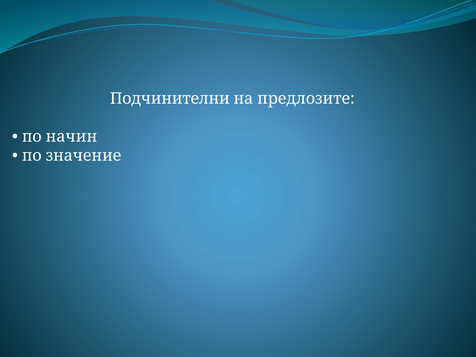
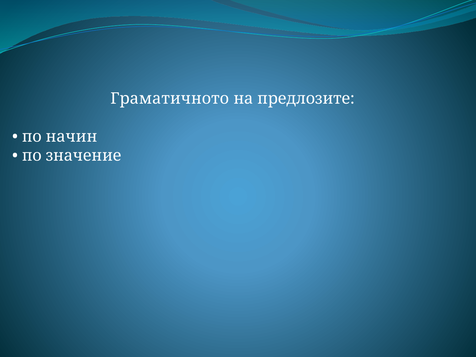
Подчинителни: Подчинителни -> Граматичното
